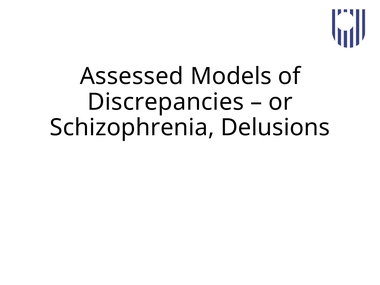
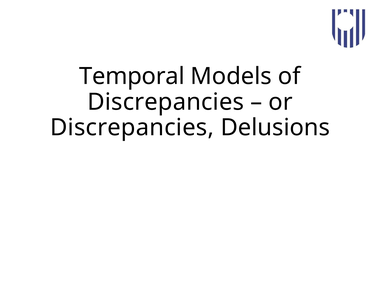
Assessed: Assessed -> Temporal
Schizophrenia at (132, 128): Schizophrenia -> Discrepancies
